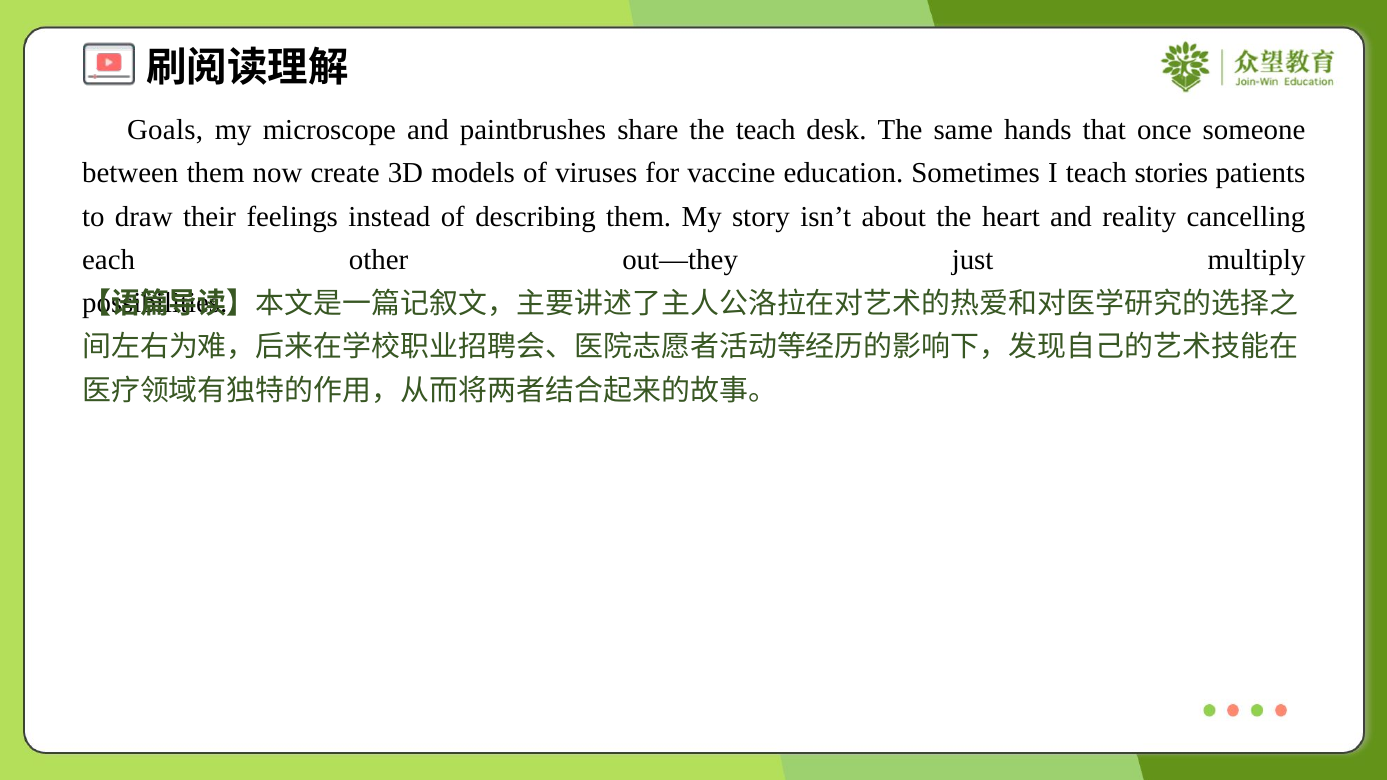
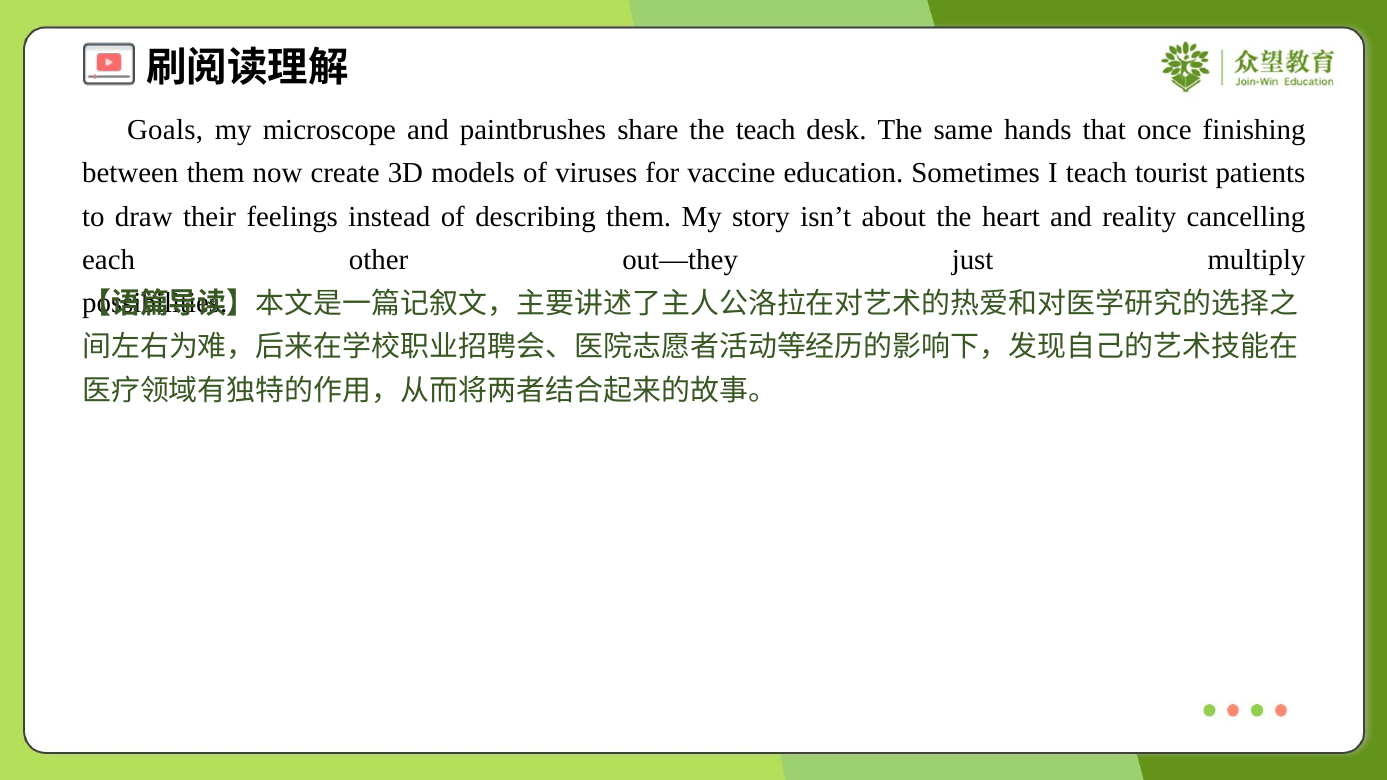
someone: someone -> finishing
stories: stories -> tourist
